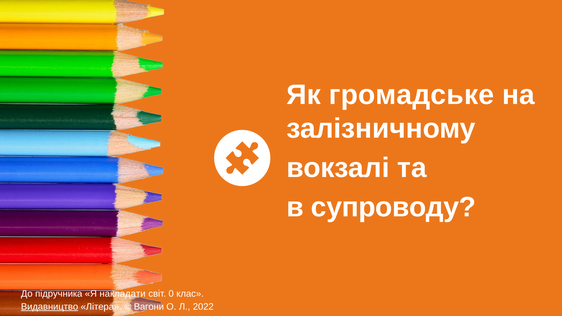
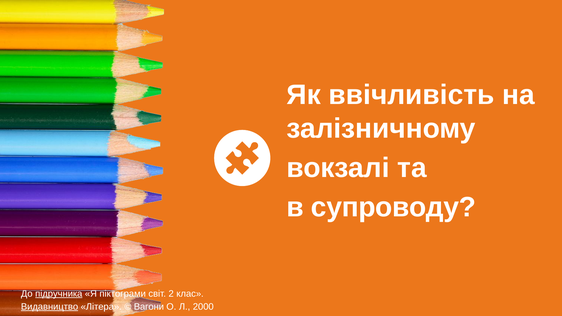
громадське: громадське -> ввічливість
підручника underline: none -> present
накладати: накладати -> піктограми
0: 0 -> 2
2022: 2022 -> 2000
